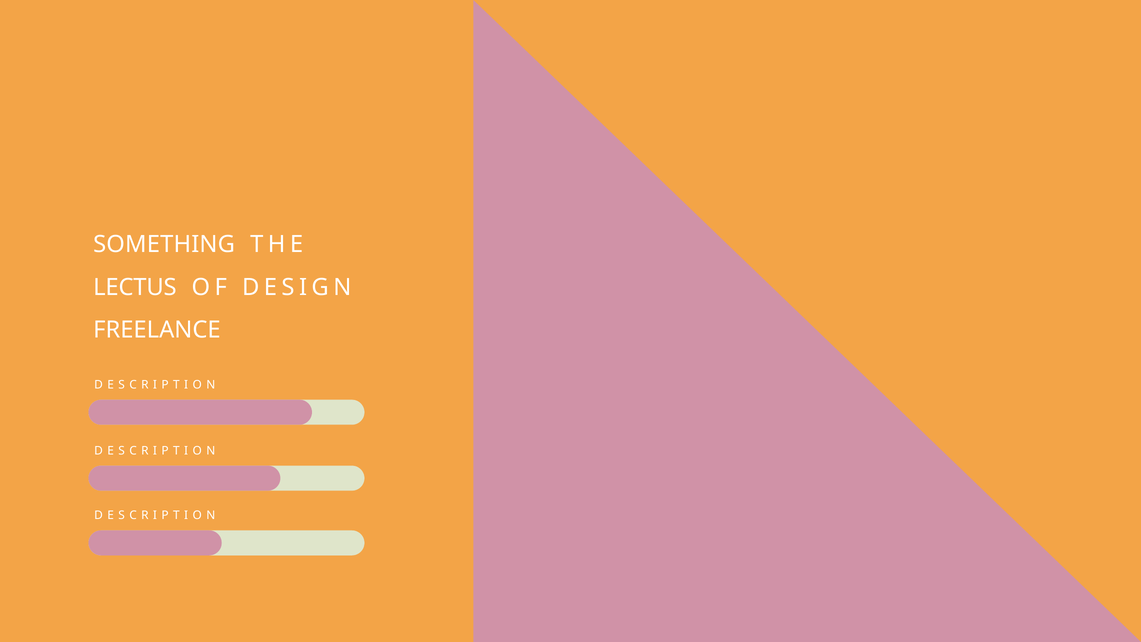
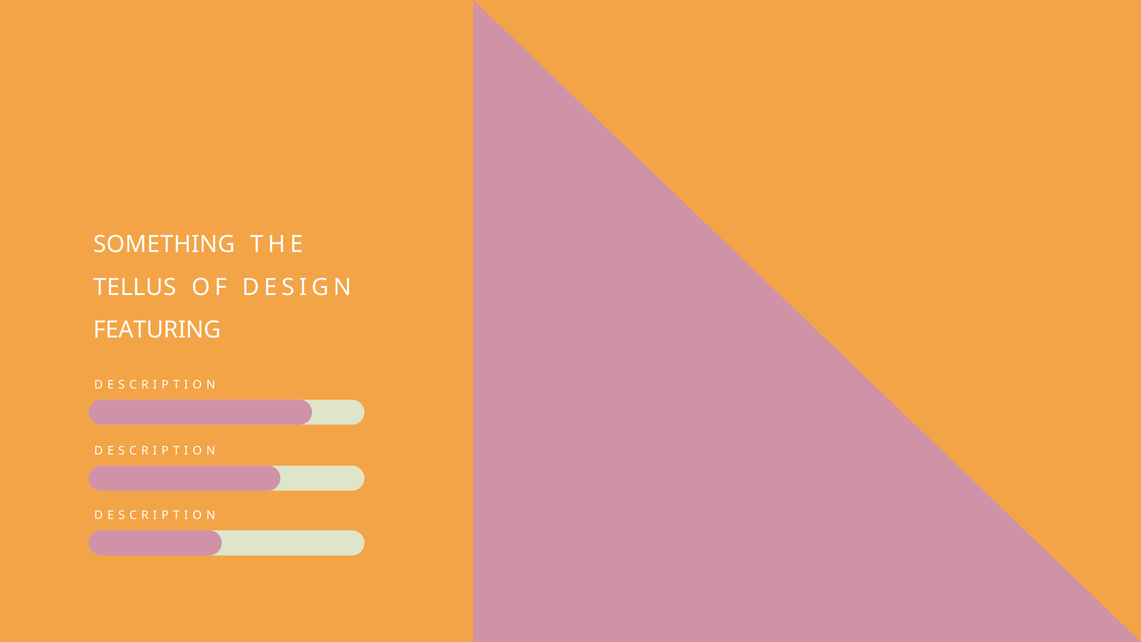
LECTUS: LECTUS -> TELLUS
FREELANCE: FREELANCE -> FEATURING
